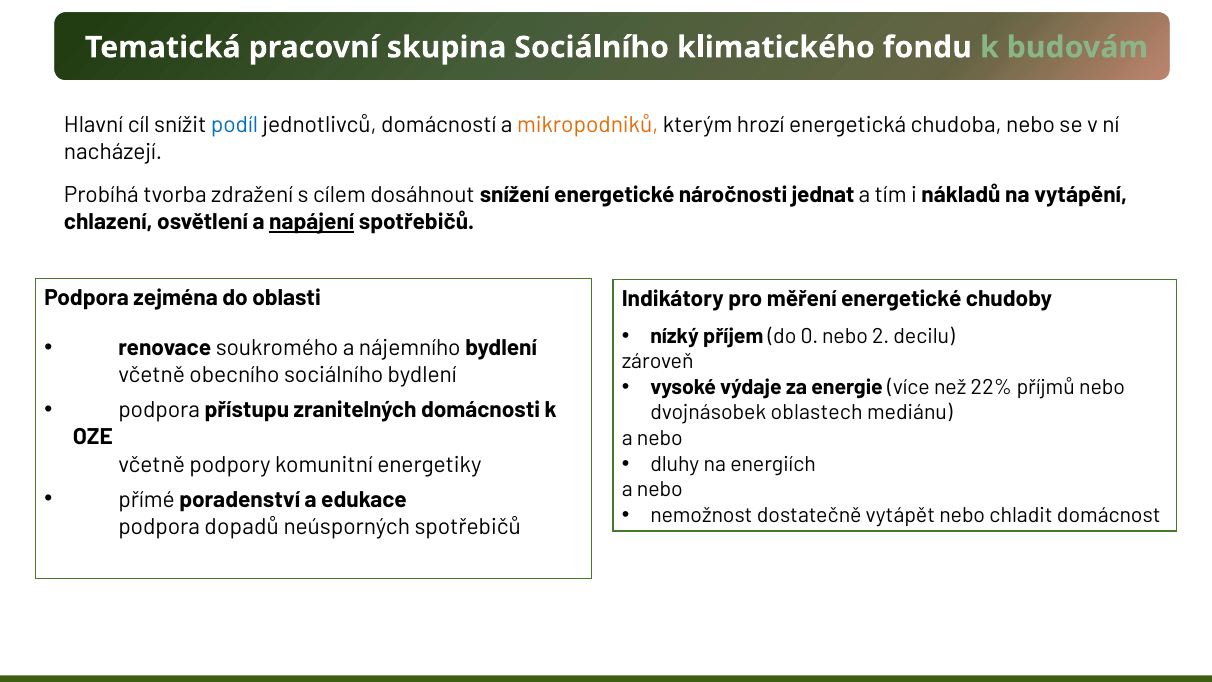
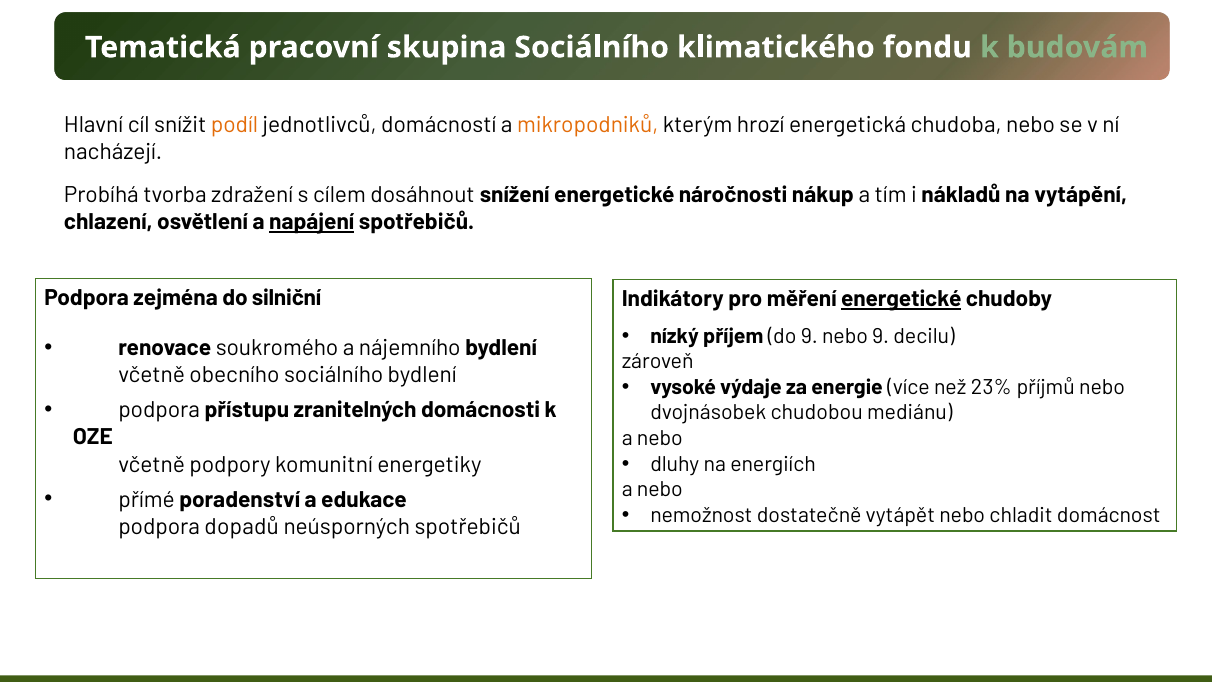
podíl colour: blue -> orange
jednat: jednat -> nákup
oblasti: oblasti -> silniční
energetické at (901, 299) underline: none -> present
do 0: 0 -> 9
nebo 2: 2 -> 9
22%: 22% -> 23%
oblastech: oblastech -> chudobou
